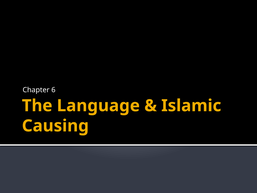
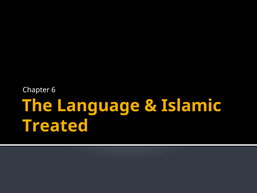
Causing: Causing -> Treated
